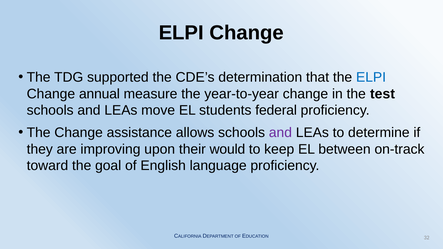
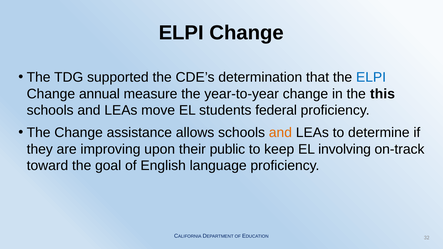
test: test -> this
and at (280, 133) colour: purple -> orange
would: would -> public
between: between -> involving
